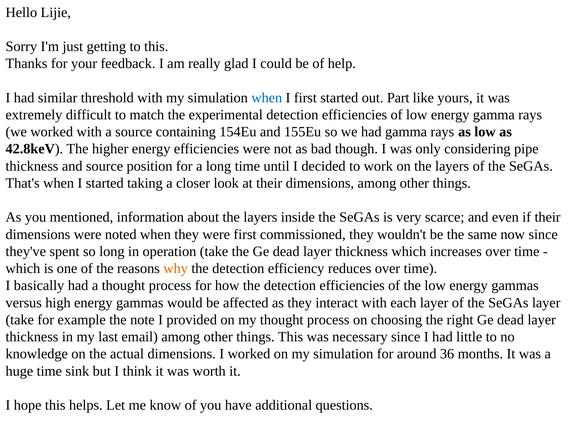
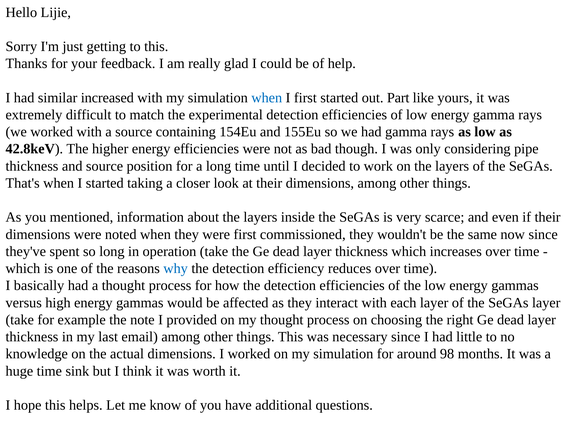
threshold: threshold -> increased
why colour: orange -> blue
36: 36 -> 98
